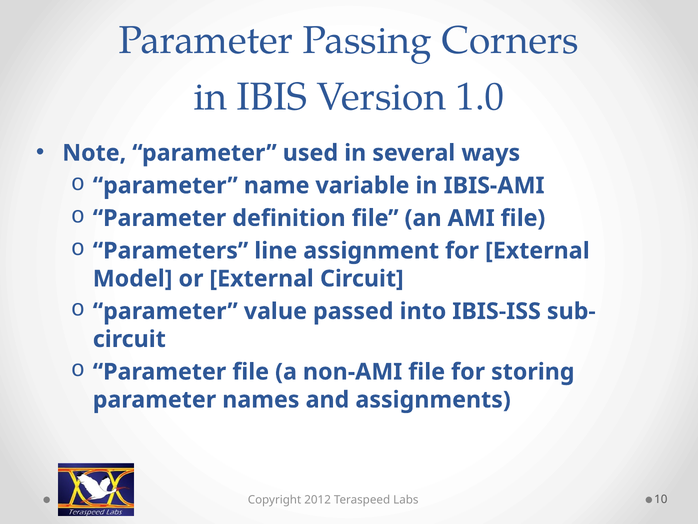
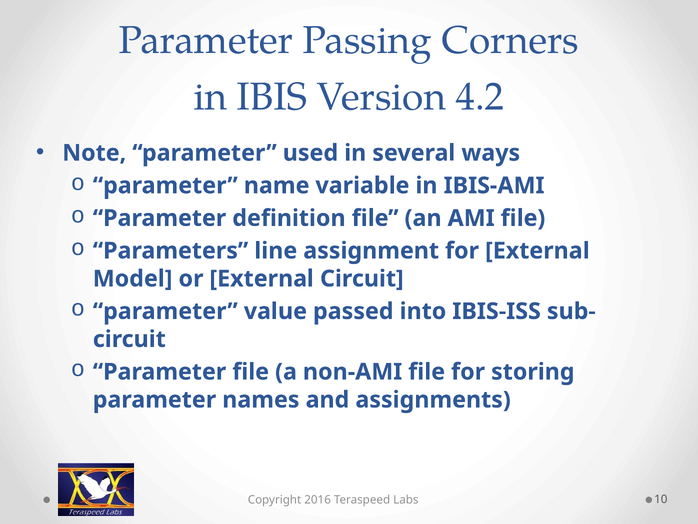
1.0: 1.0 -> 4.2
2012: 2012 -> 2016
